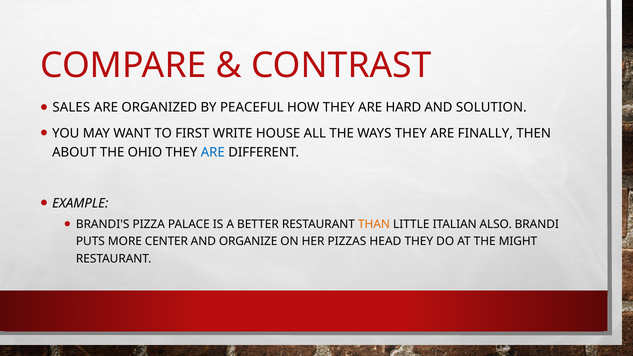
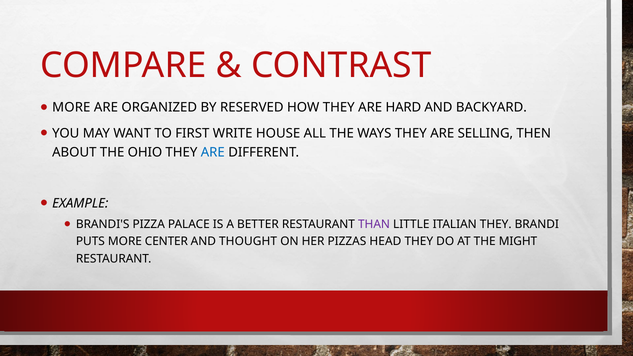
SALES at (71, 108): SALES -> MORE
PEACEFUL: PEACEFUL -> RESERVED
SOLUTION: SOLUTION -> BACKYARD
FINALLY: FINALLY -> SELLING
THAN colour: orange -> purple
ITALIAN ALSO: ALSO -> THEY
ORGANIZE: ORGANIZE -> THOUGHT
